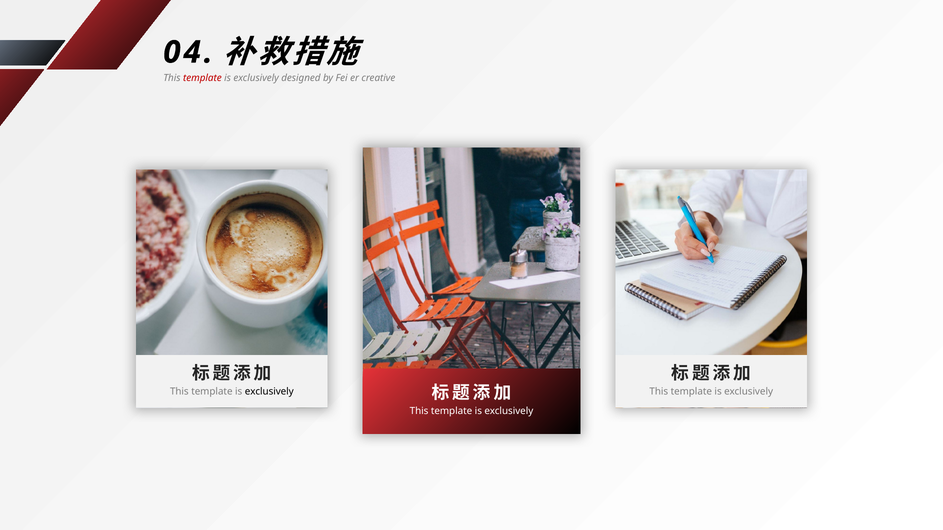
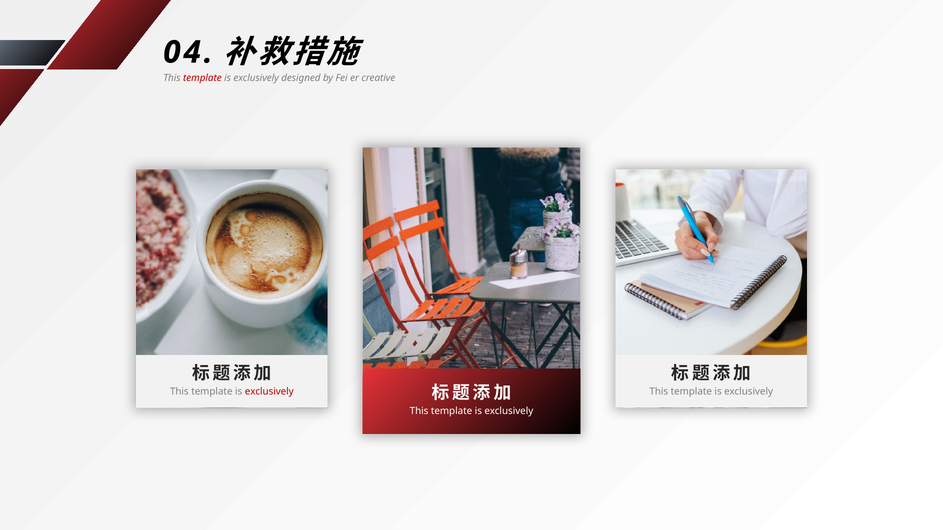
exclusively at (269, 392) colour: black -> red
